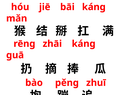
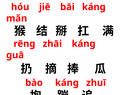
bào pěng: pěng -> káng
